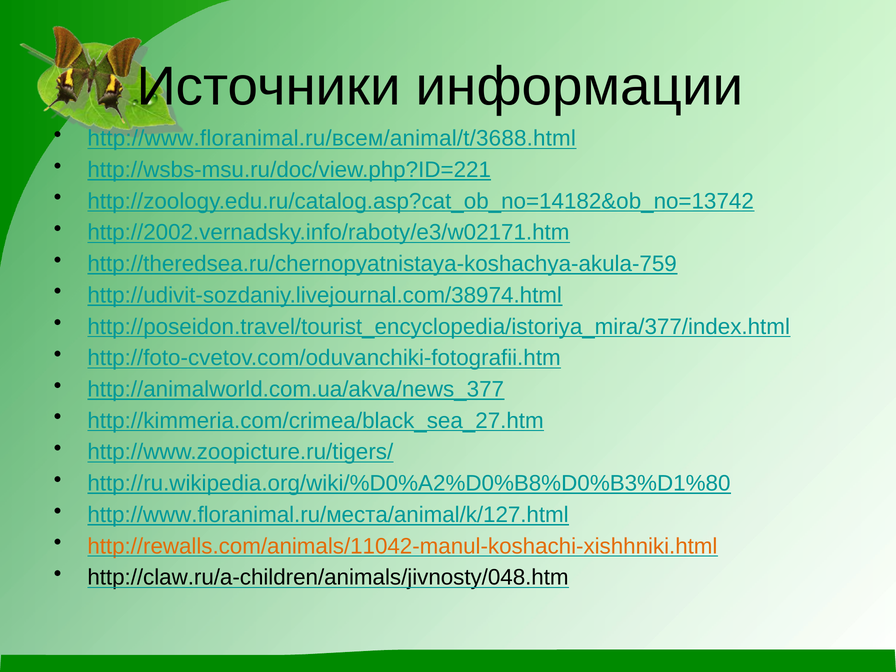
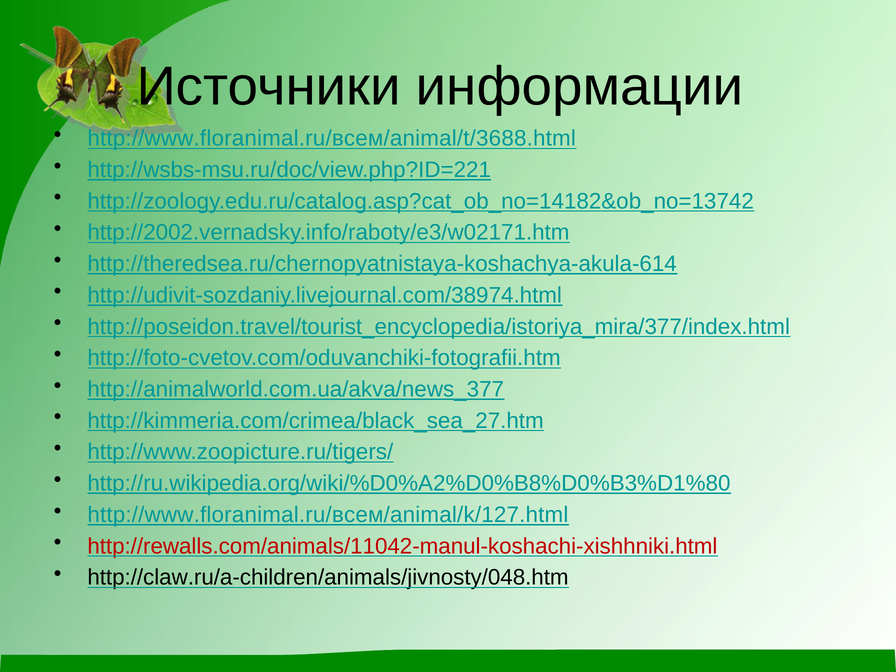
http://theredsea.ru/chernopyatnistaya-koshachya-akula-759: http://theredsea.ru/chernopyatnistaya-koshachya-akula-759 -> http://theredsea.ru/chernopyatnistaya-koshachya-akula-614
http://www.floranimal.ru/места/animal/k/127.html: http://www.floranimal.ru/места/animal/k/127.html -> http://www.floranimal.ru/всем/animal/k/127.html
http://rewalls.com/animals/11042-manul-koshachi-xishhniki.html colour: orange -> red
